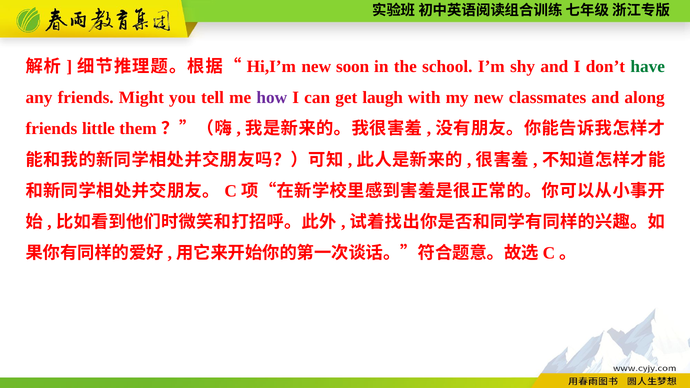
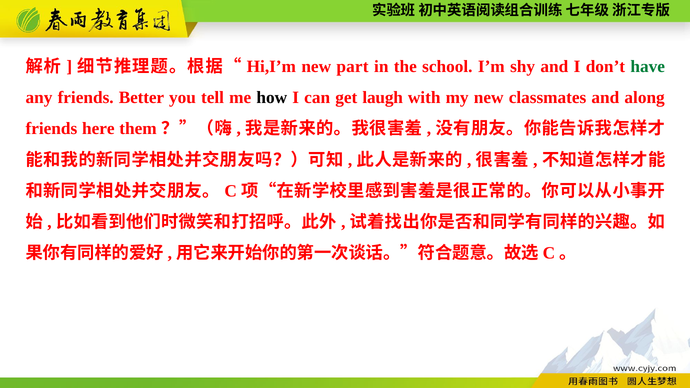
soon: soon -> part
Might: Might -> Better
how colour: purple -> black
little: little -> here
